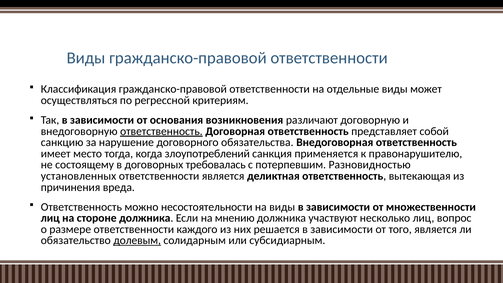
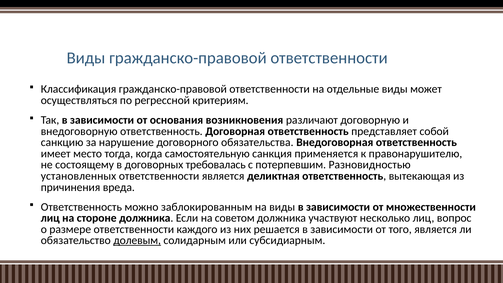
ответственность at (161, 131) underline: present -> none
злоупотреблений: злоупотреблений -> самостоятельную
несостоятельности: несостоятельности -> заблокированным
мнению: мнению -> советом
